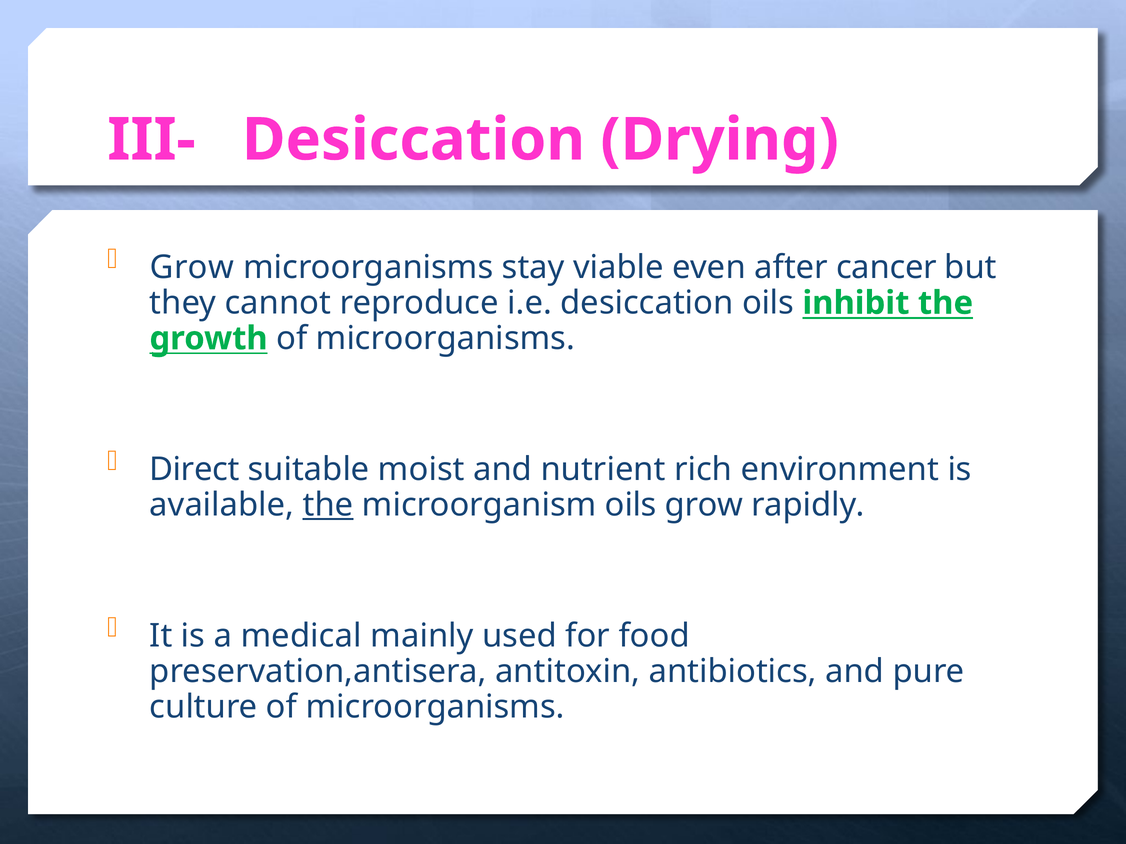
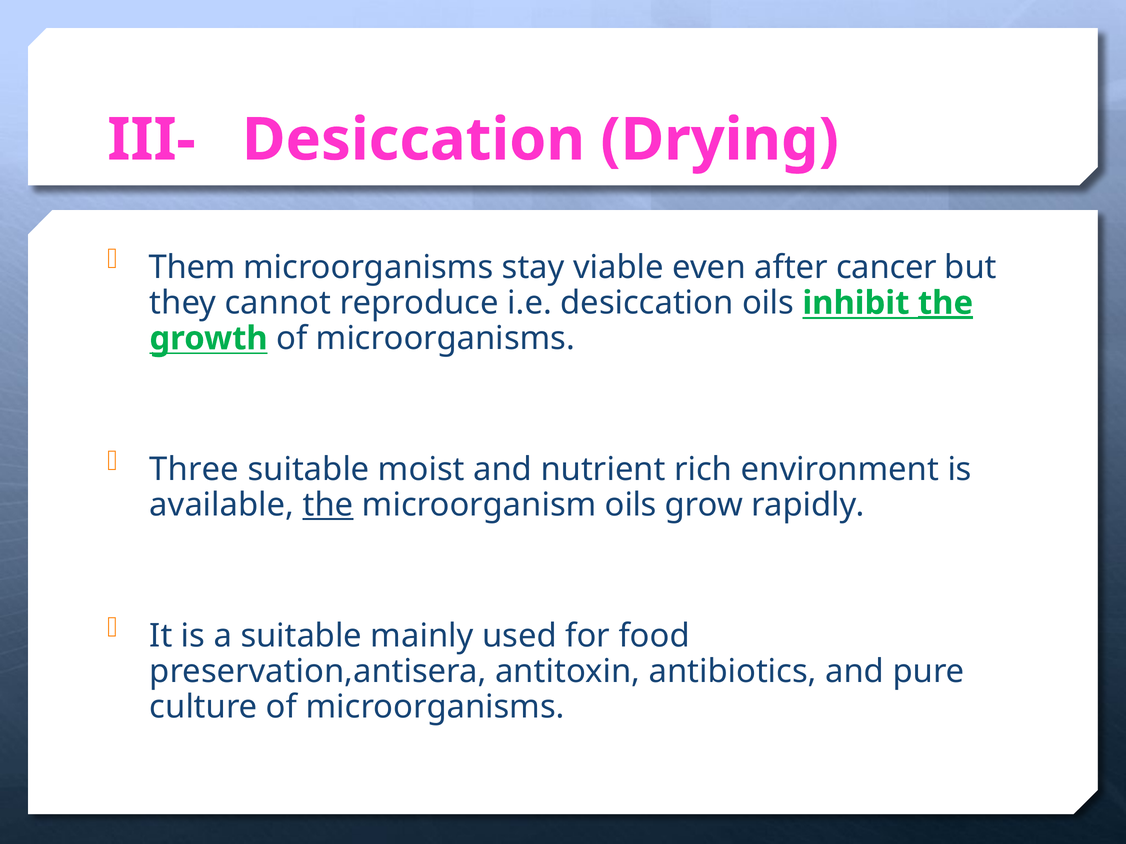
Grow at (192, 268): Grow -> Them
the at (946, 303) underline: none -> present
Direct: Direct -> Three
a medical: medical -> suitable
